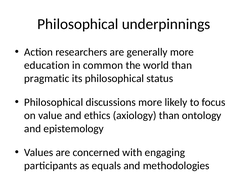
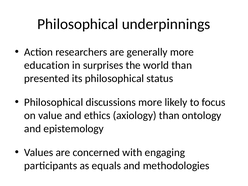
common: common -> surprises
pragmatic: pragmatic -> presented
